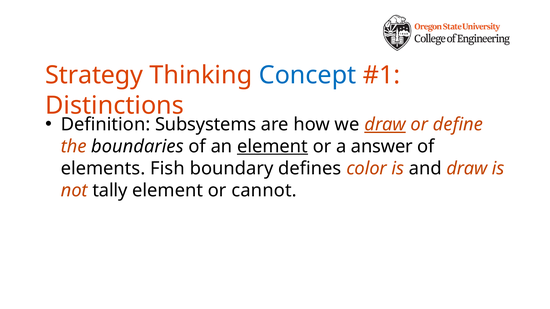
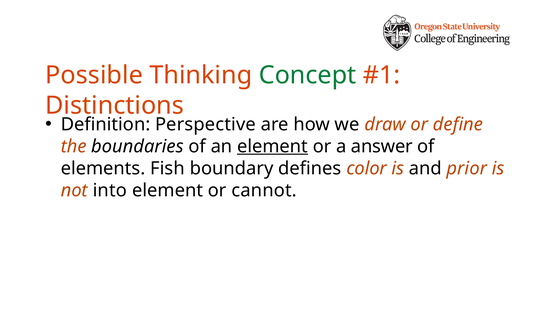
Strategy: Strategy -> Possible
Concept colour: blue -> green
Subsystems: Subsystems -> Perspective
draw at (385, 125) underline: present -> none
and draw: draw -> prior
tally: tally -> into
